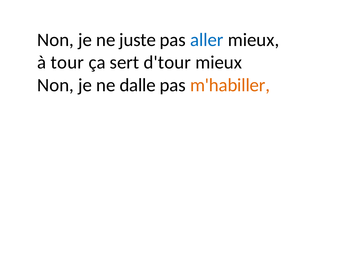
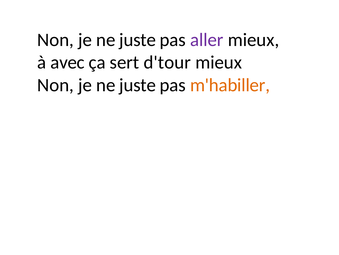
aller colour: blue -> purple
tour: tour -> avec
dalle at (138, 85): dalle -> juste
